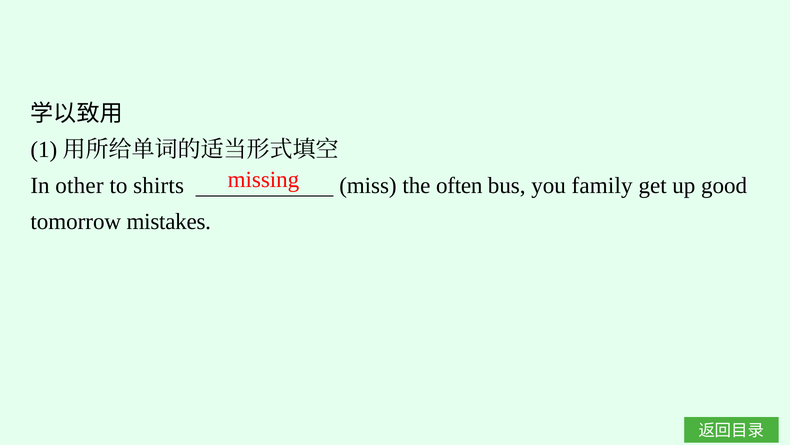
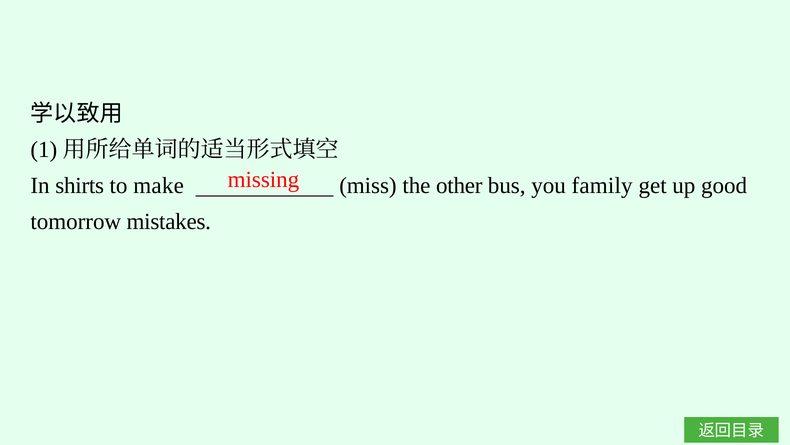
other: other -> shirts
shirts: shirts -> make
often: often -> other
